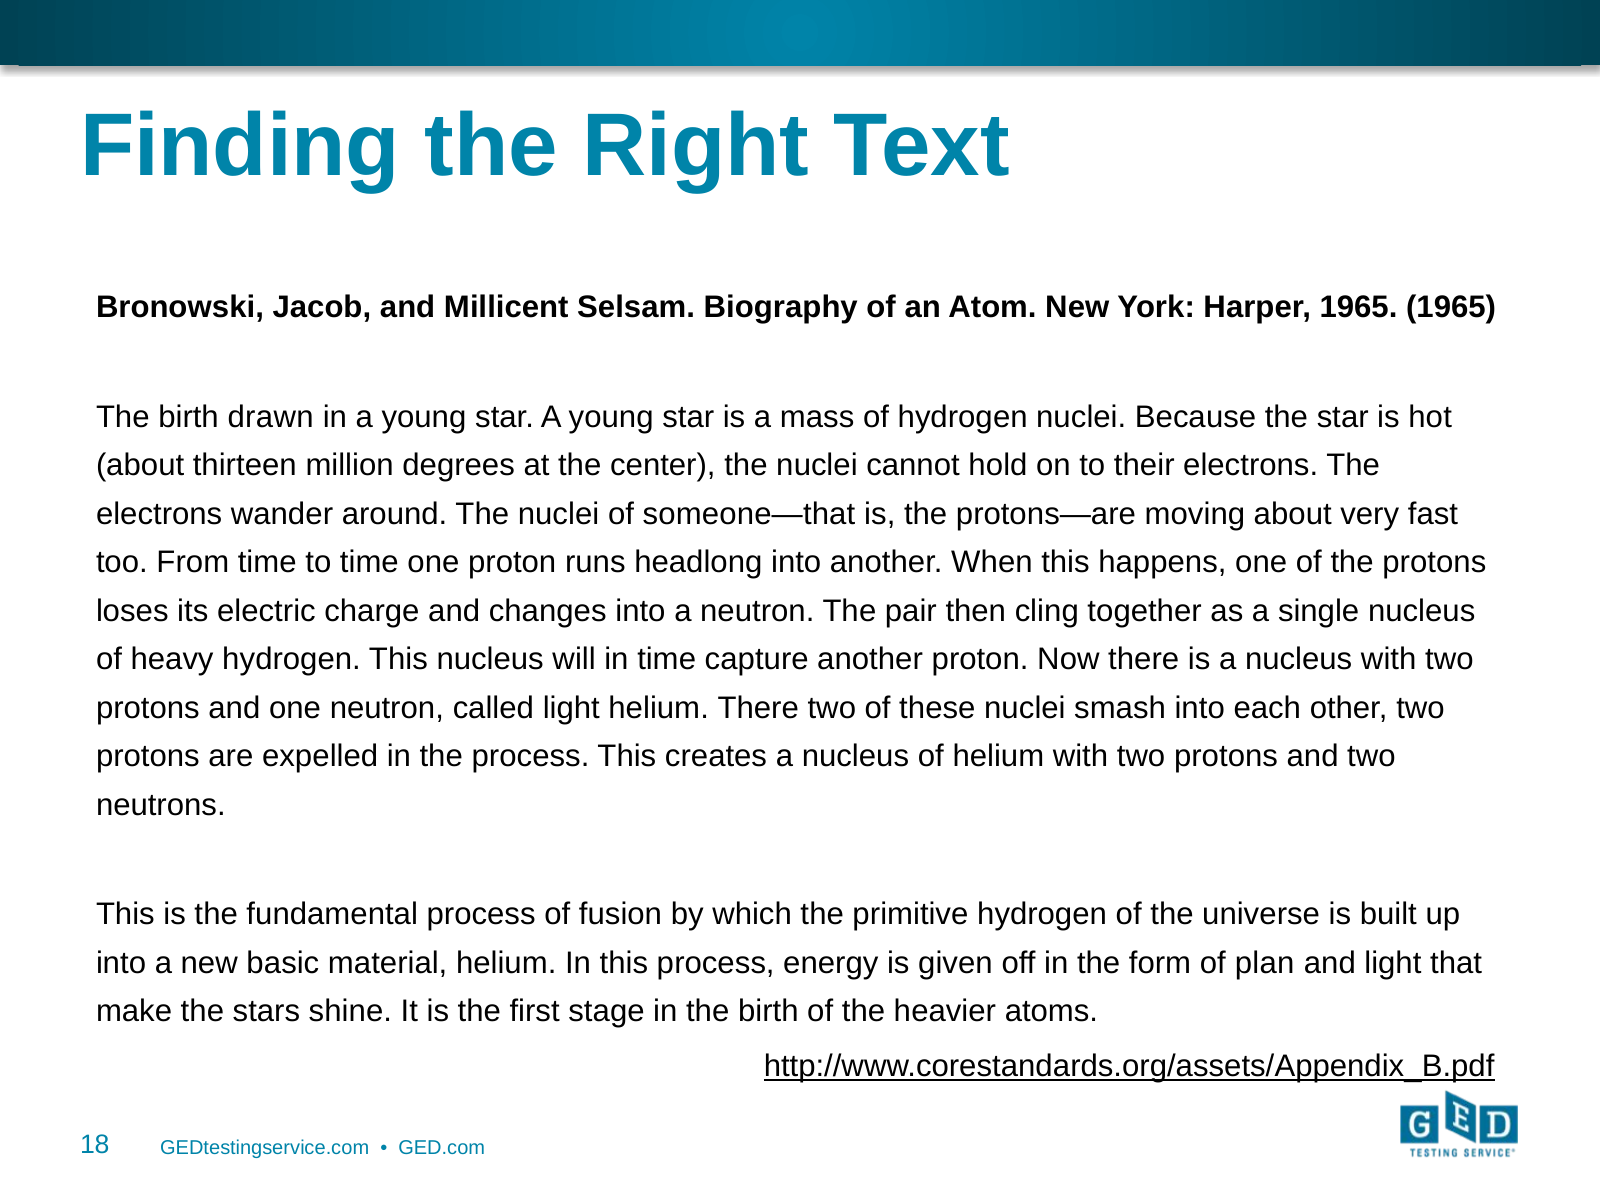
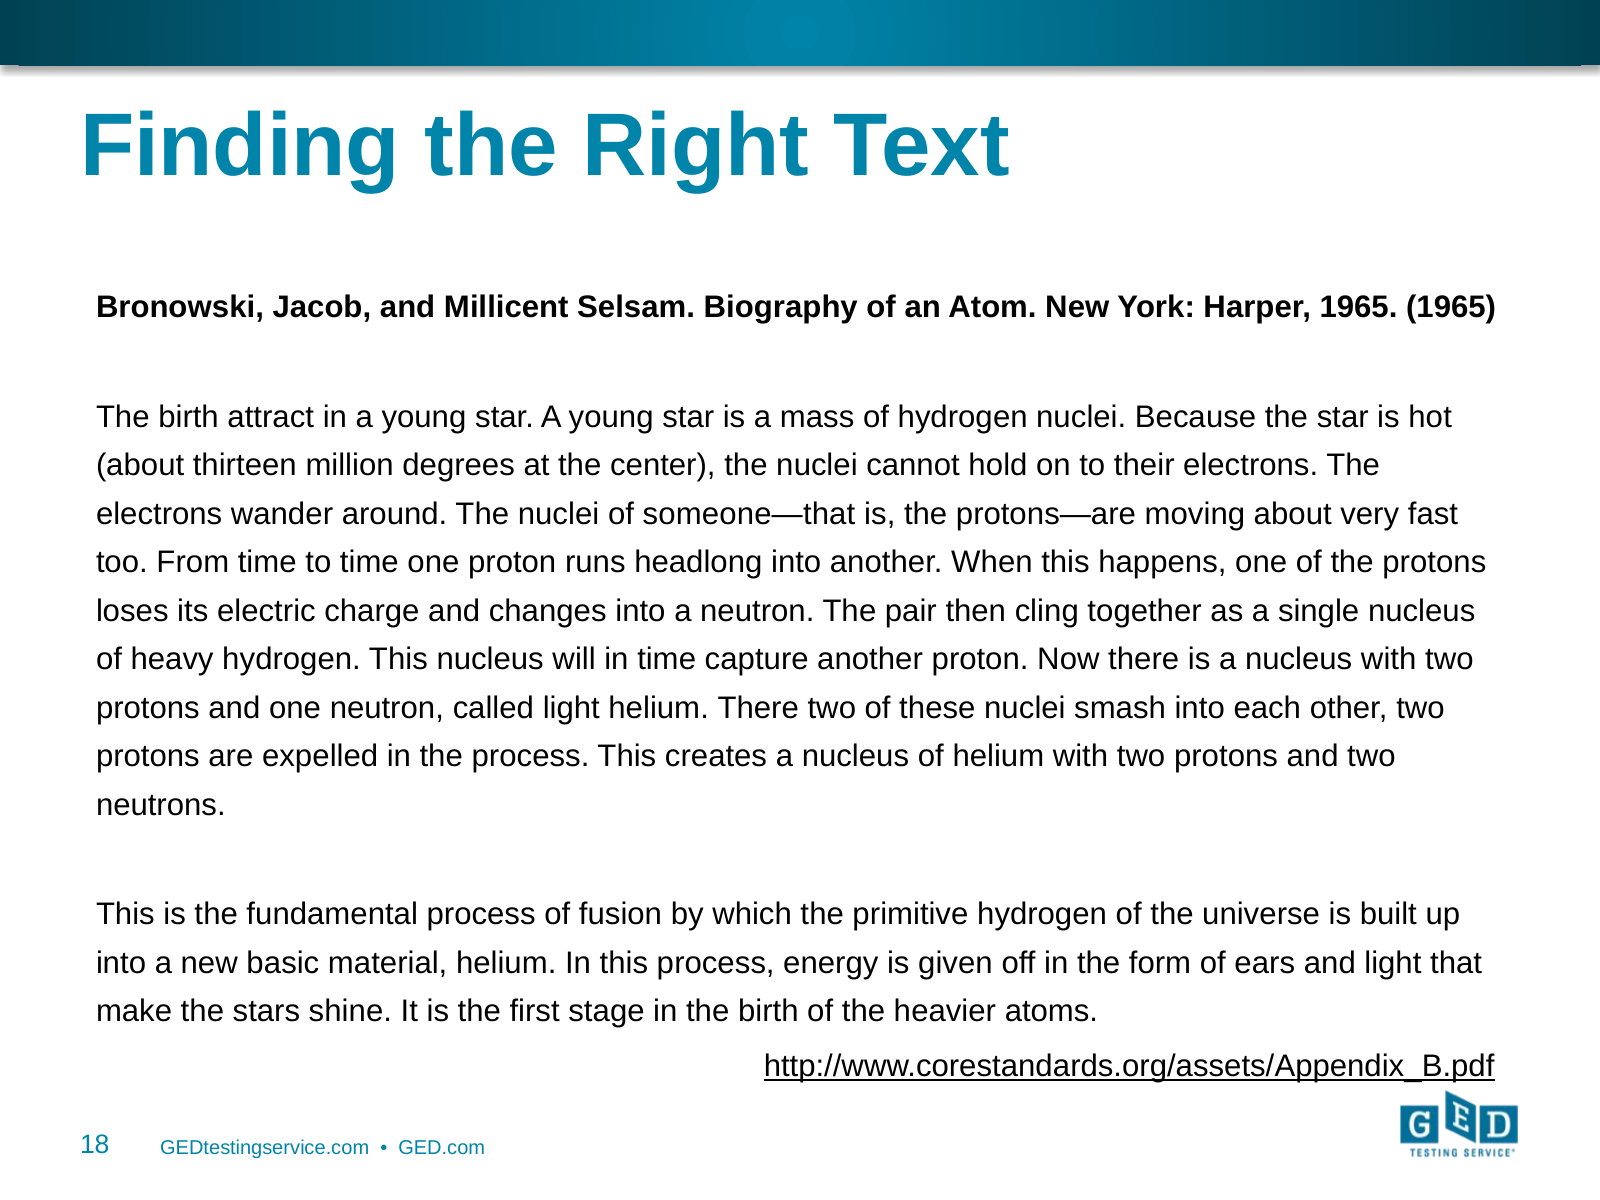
drawn: drawn -> attract
plan: plan -> ears
